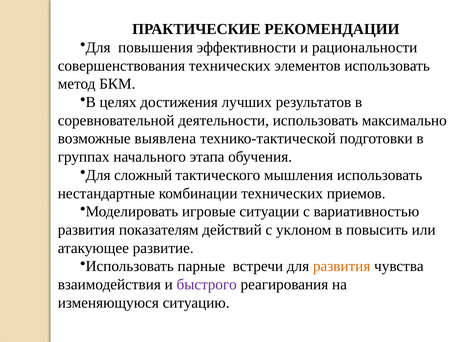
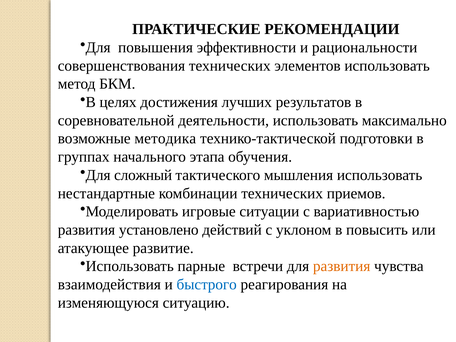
выявлена: выявлена -> методика
показателям: показателям -> установлено
быстрого colour: purple -> blue
